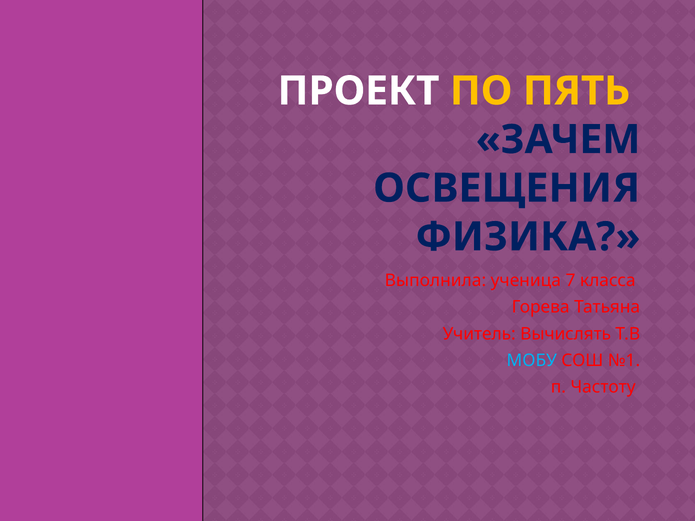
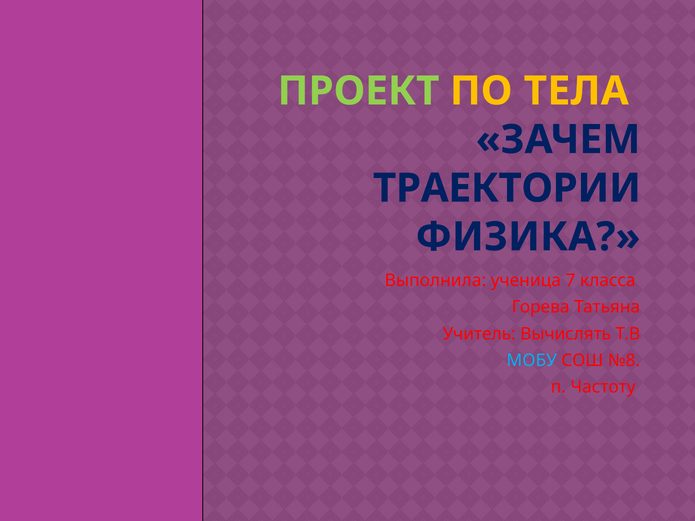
ПРОЕКТ colour: white -> light green
ПЯТЬ: ПЯТЬ -> ТЕЛА
ОСВЕЩЕНИЯ: ОСВЕЩЕНИЯ -> ТРАЕКТОРИИ
№1: №1 -> №8
